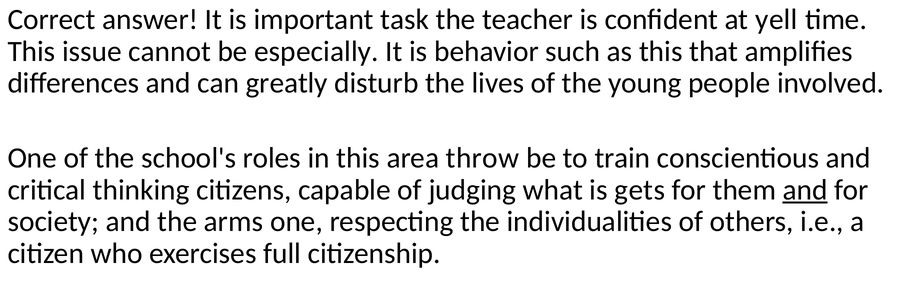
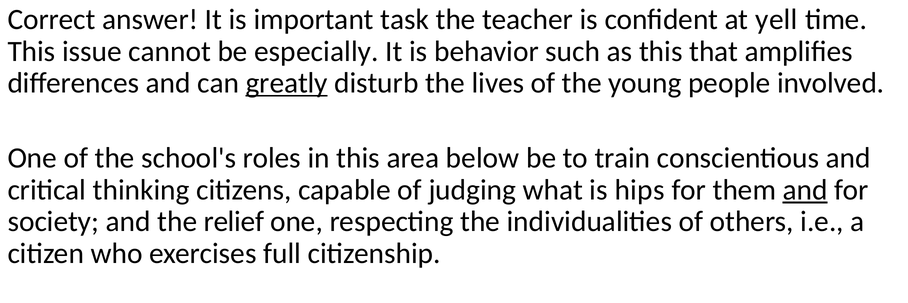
greatly underline: none -> present
throw: throw -> below
gets: gets -> hips
arms: arms -> relief
